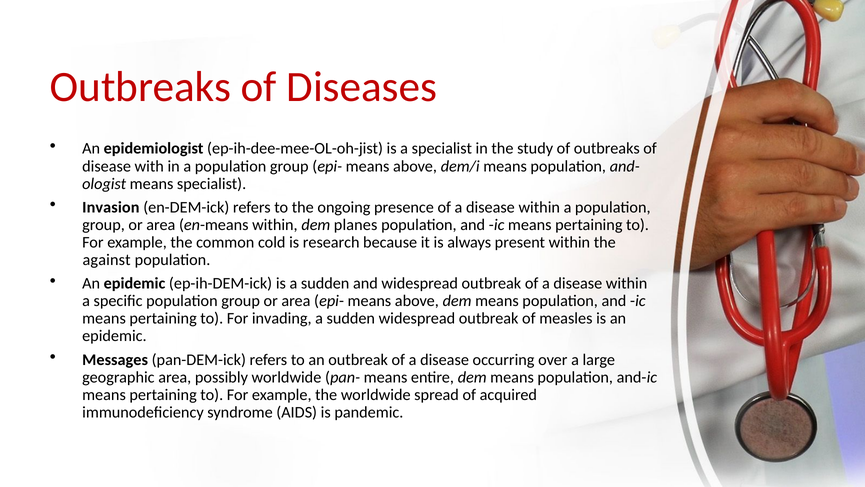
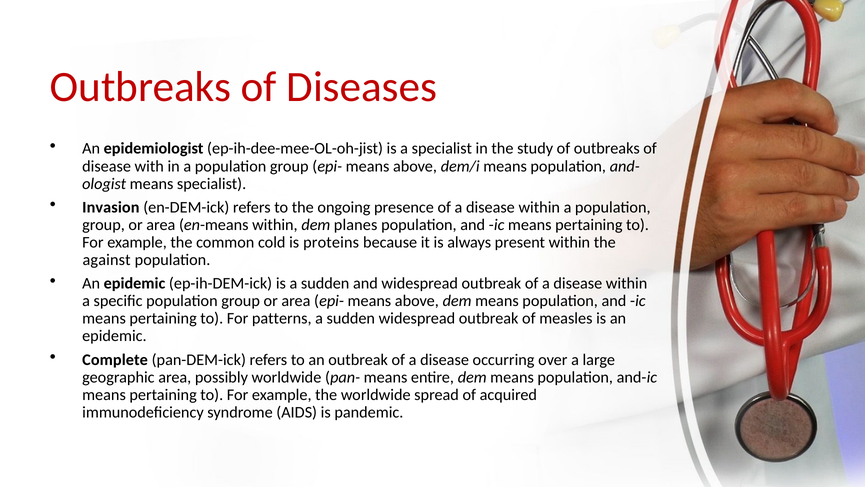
research: research -> proteins
invading: invading -> patterns
Messages: Messages -> Complete
